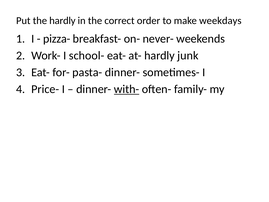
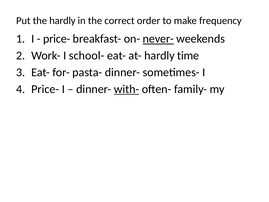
weekdays: weekdays -> frequency
pizza- at (57, 39): pizza- -> price-
never- underline: none -> present
junk: junk -> time
